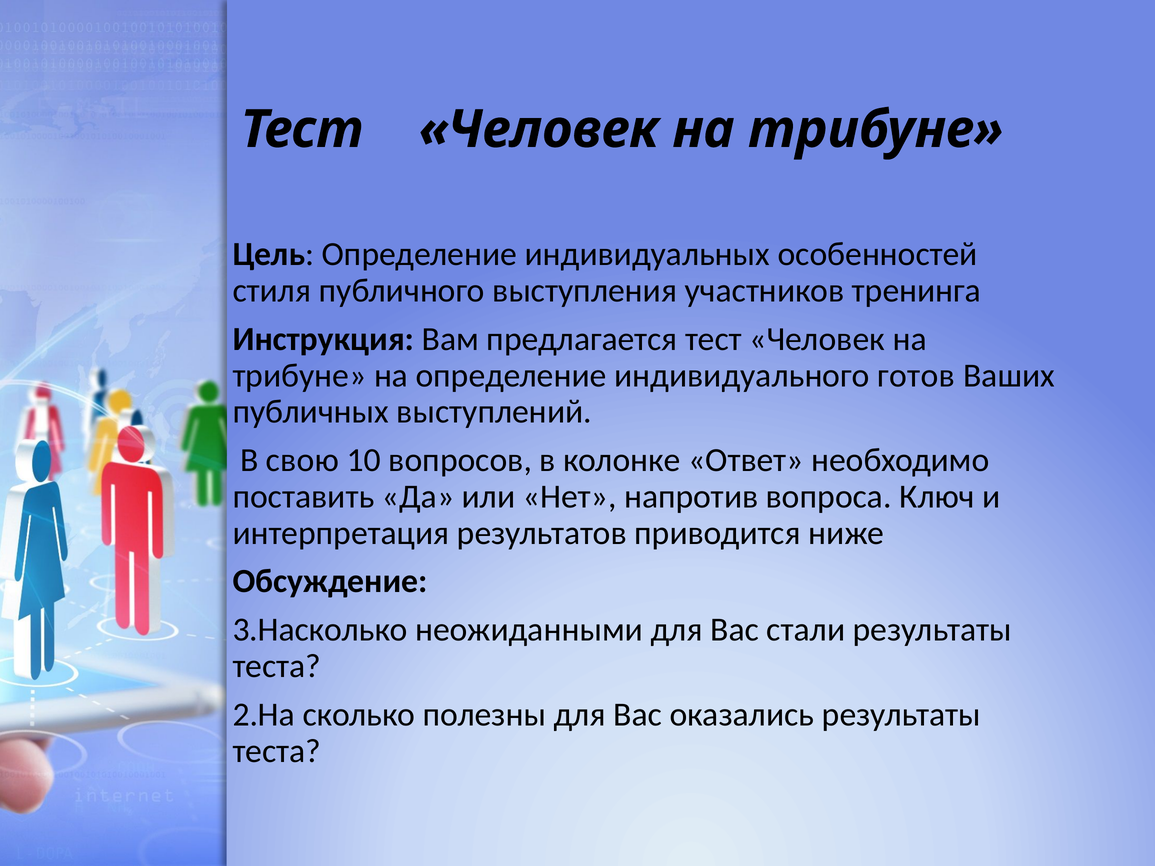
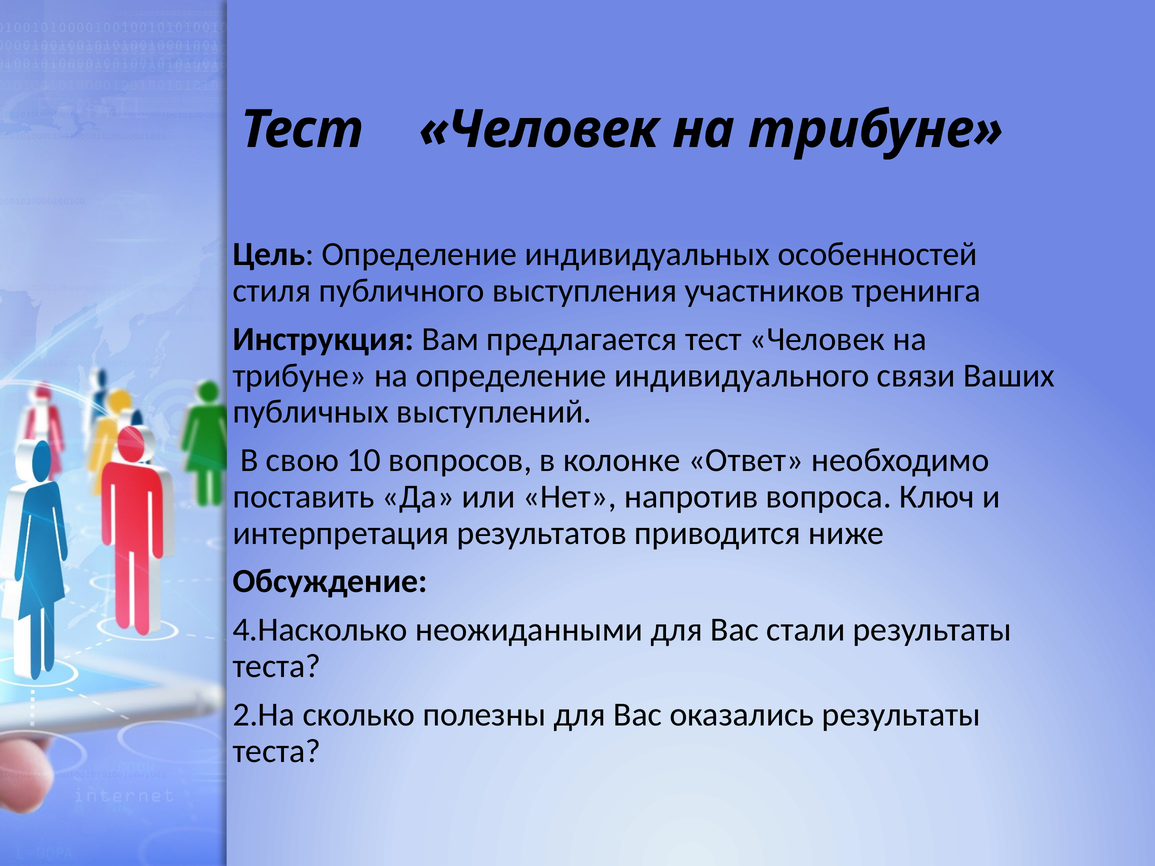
готов: готов -> связи
3.Насколько: 3.Насколько -> 4.Насколько
